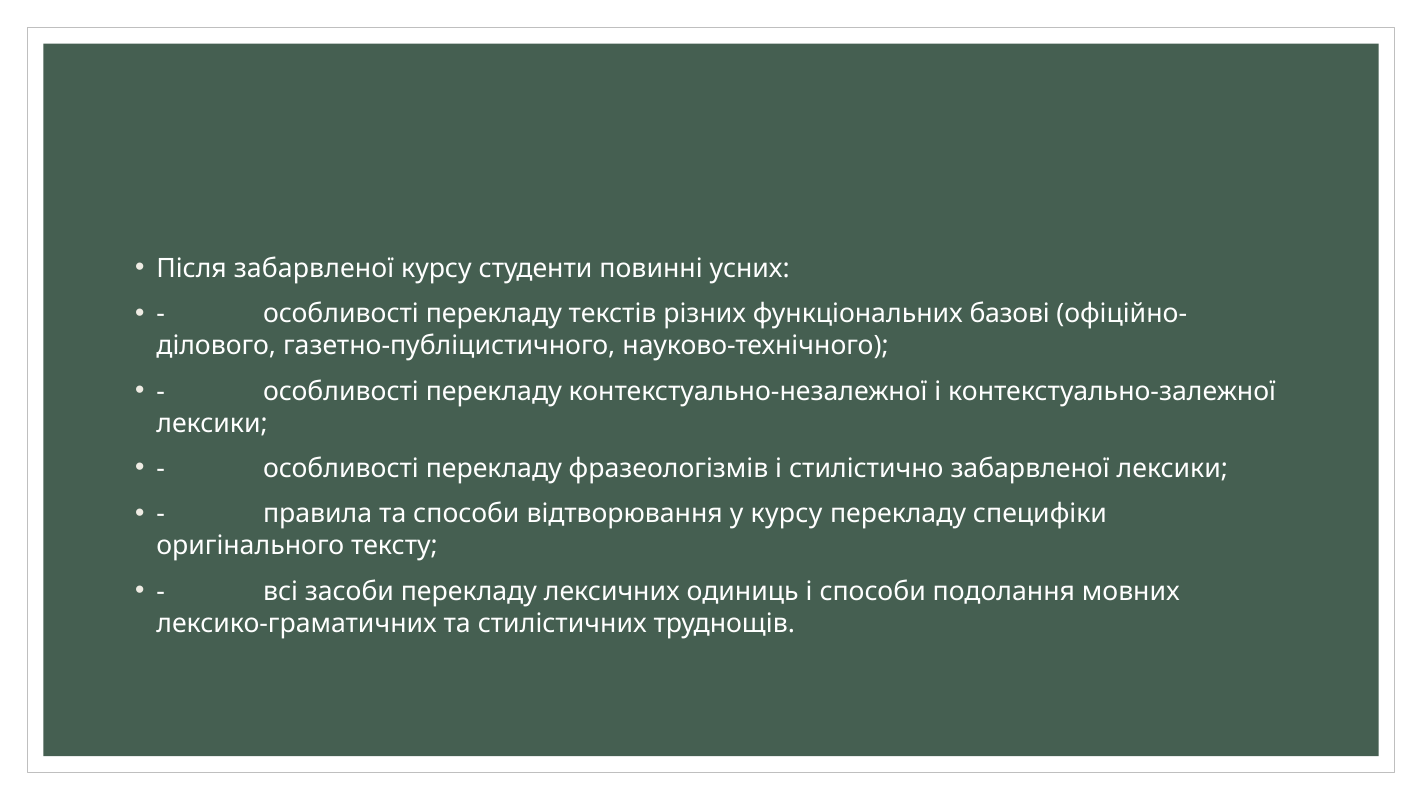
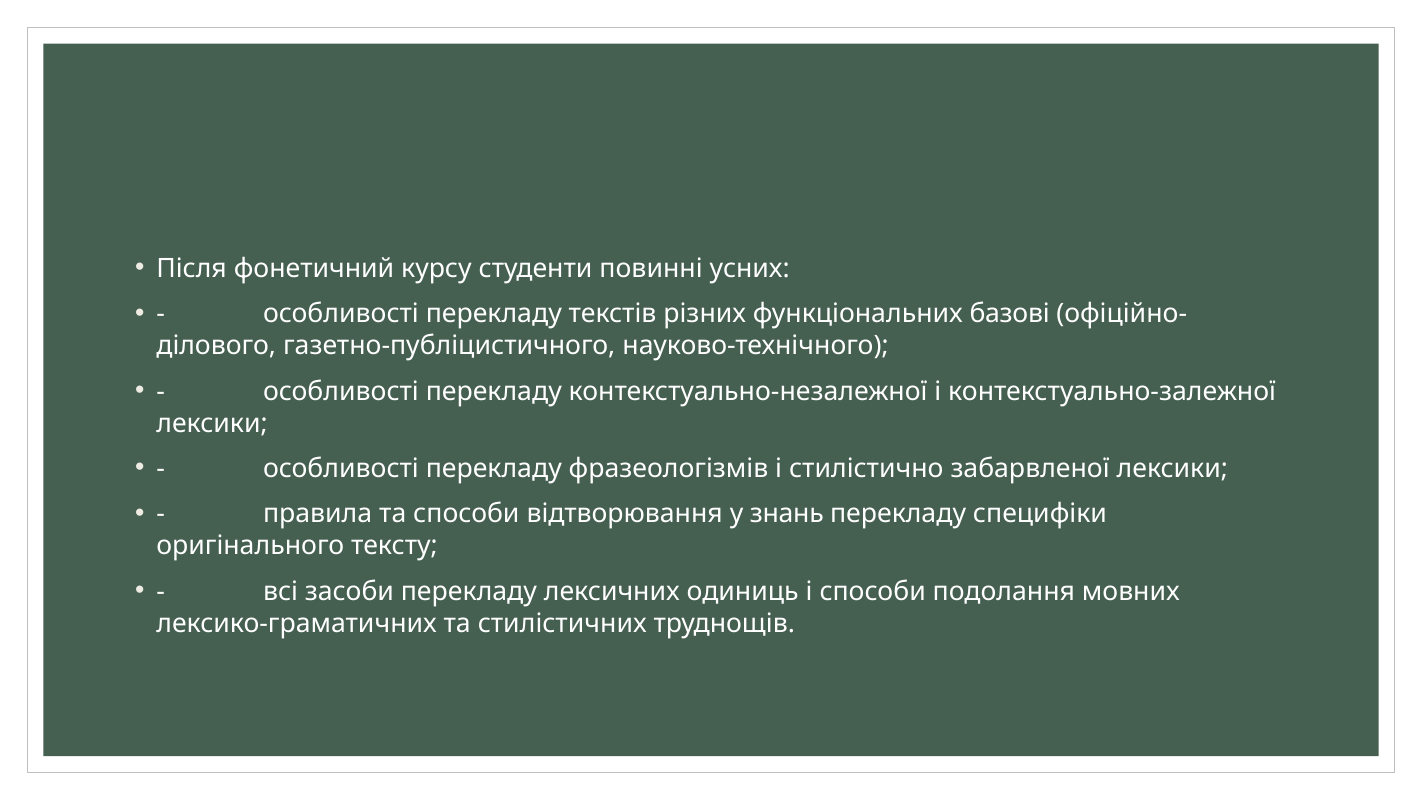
Після забарвленої: забарвленої -> фонетичний
у курсу: курсу -> знань
